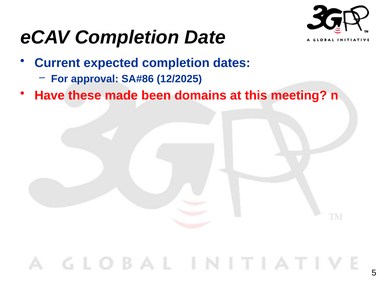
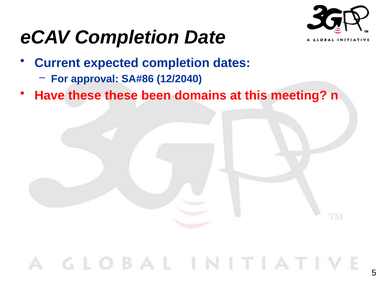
12/2025: 12/2025 -> 12/2040
these made: made -> these
